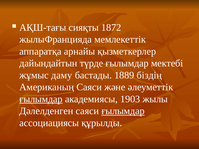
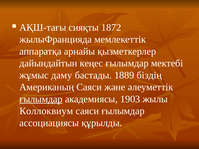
түрде: түрде -> кеңес
Дәлелденген: Дәлелденген -> Коллоквиум
ғылымдар at (123, 111) underline: present -> none
